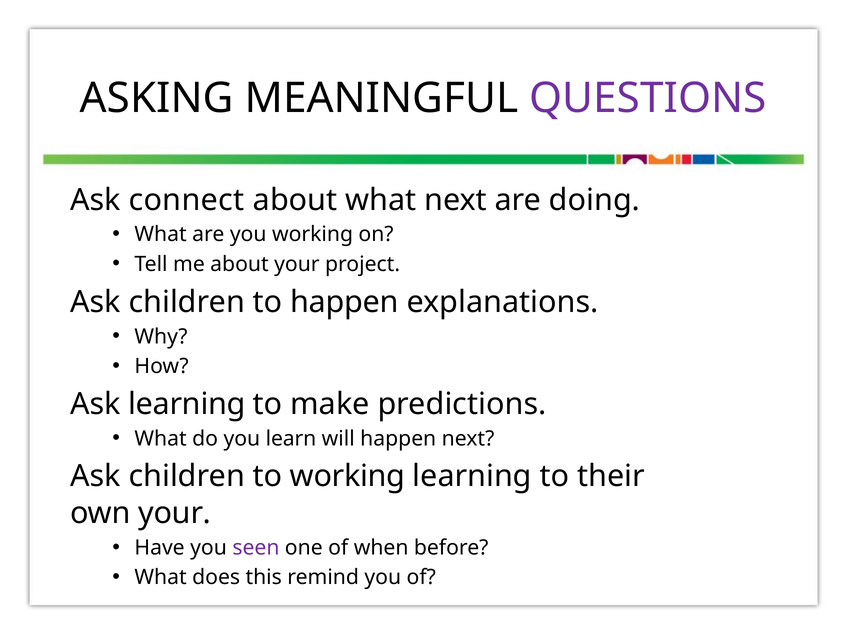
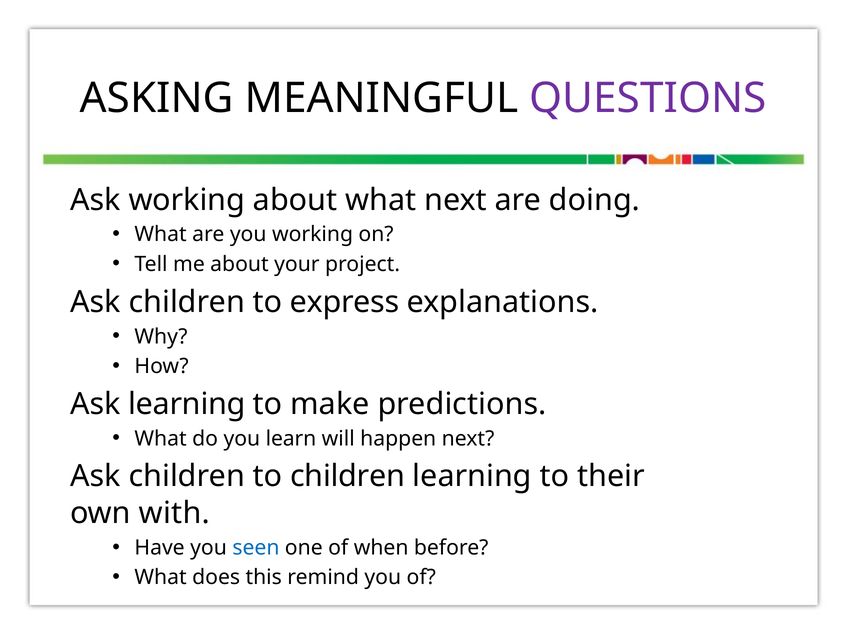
Ask connect: connect -> working
to happen: happen -> express
to working: working -> children
own your: your -> with
seen colour: purple -> blue
